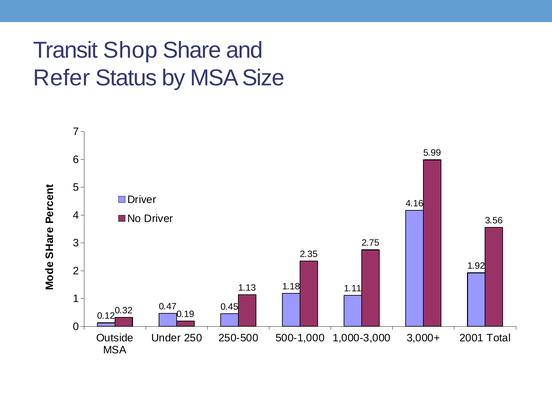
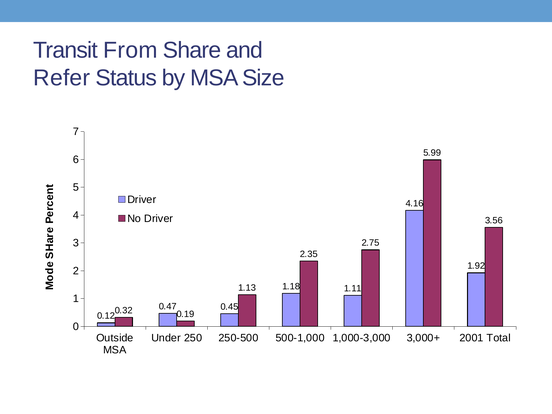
Shop: Shop -> From
